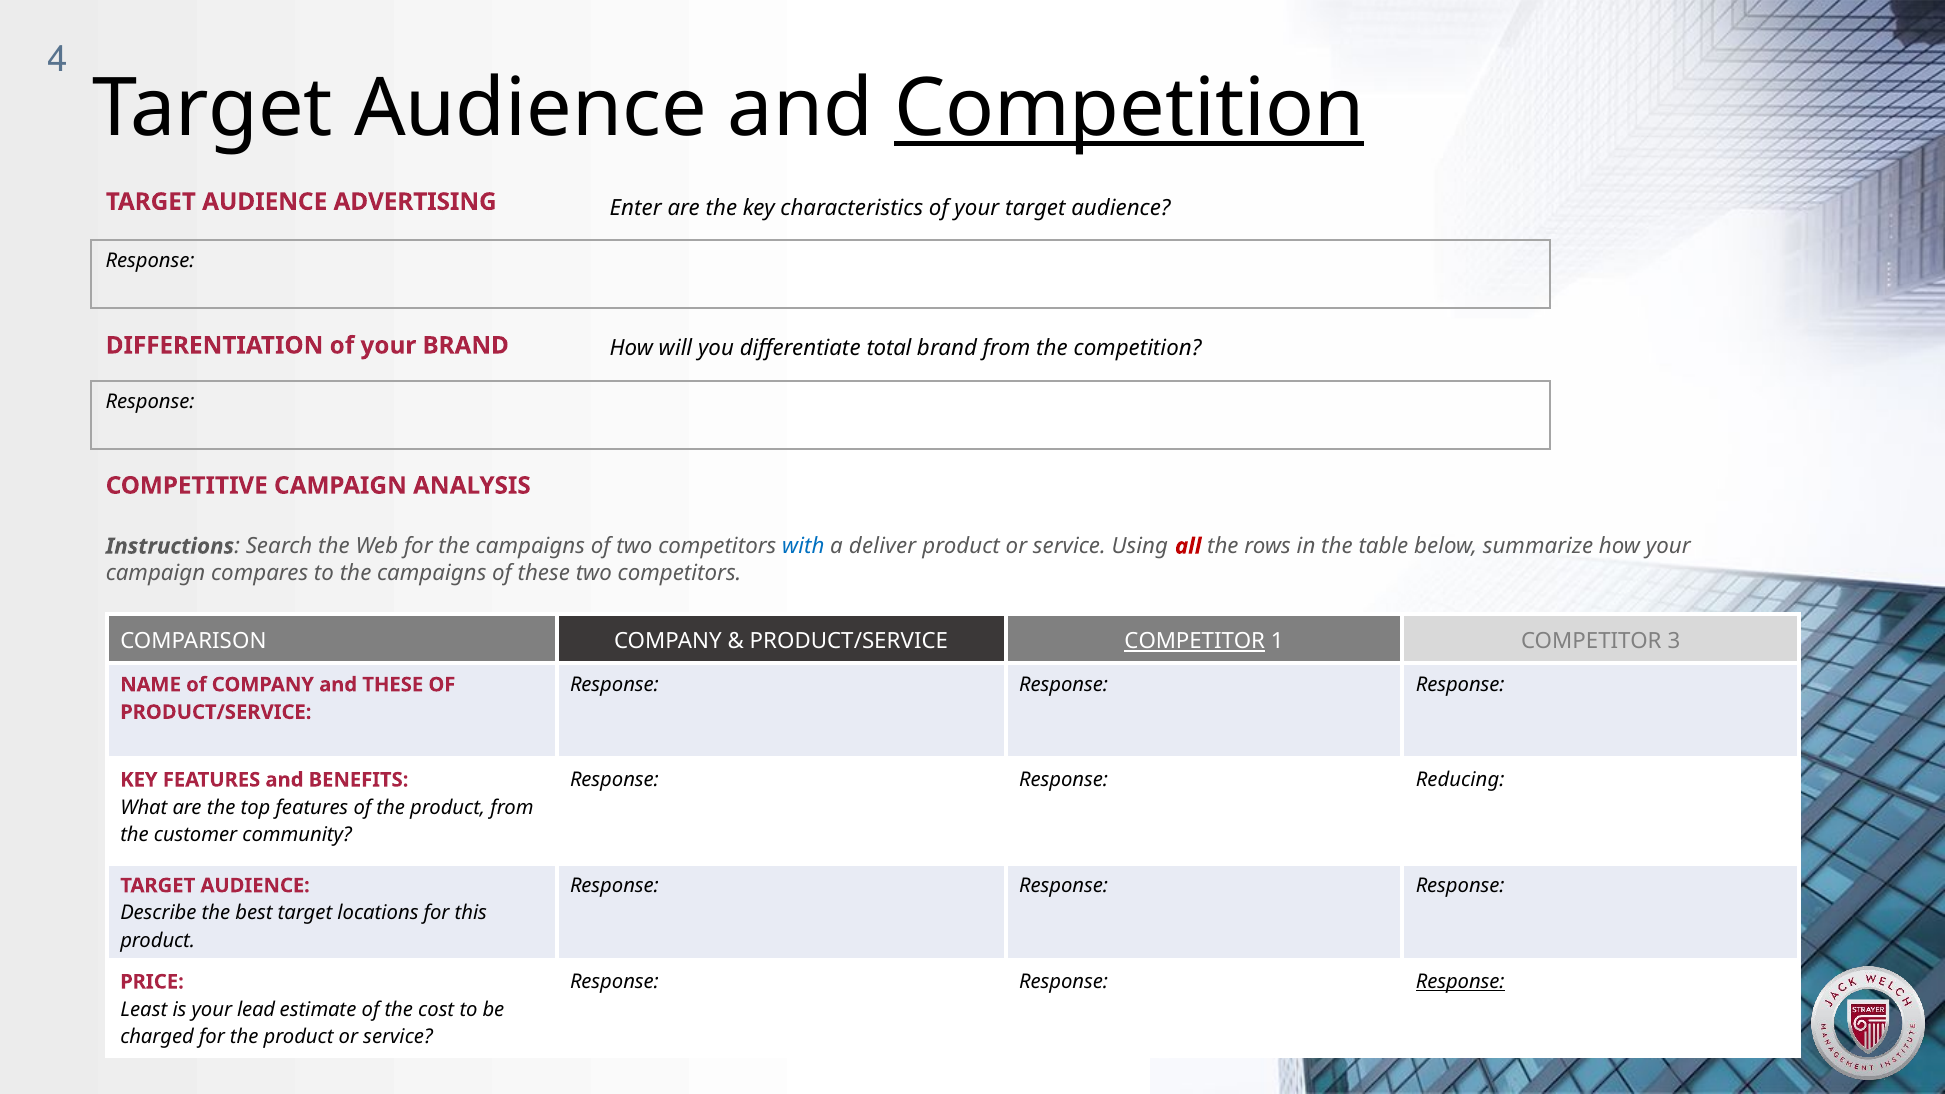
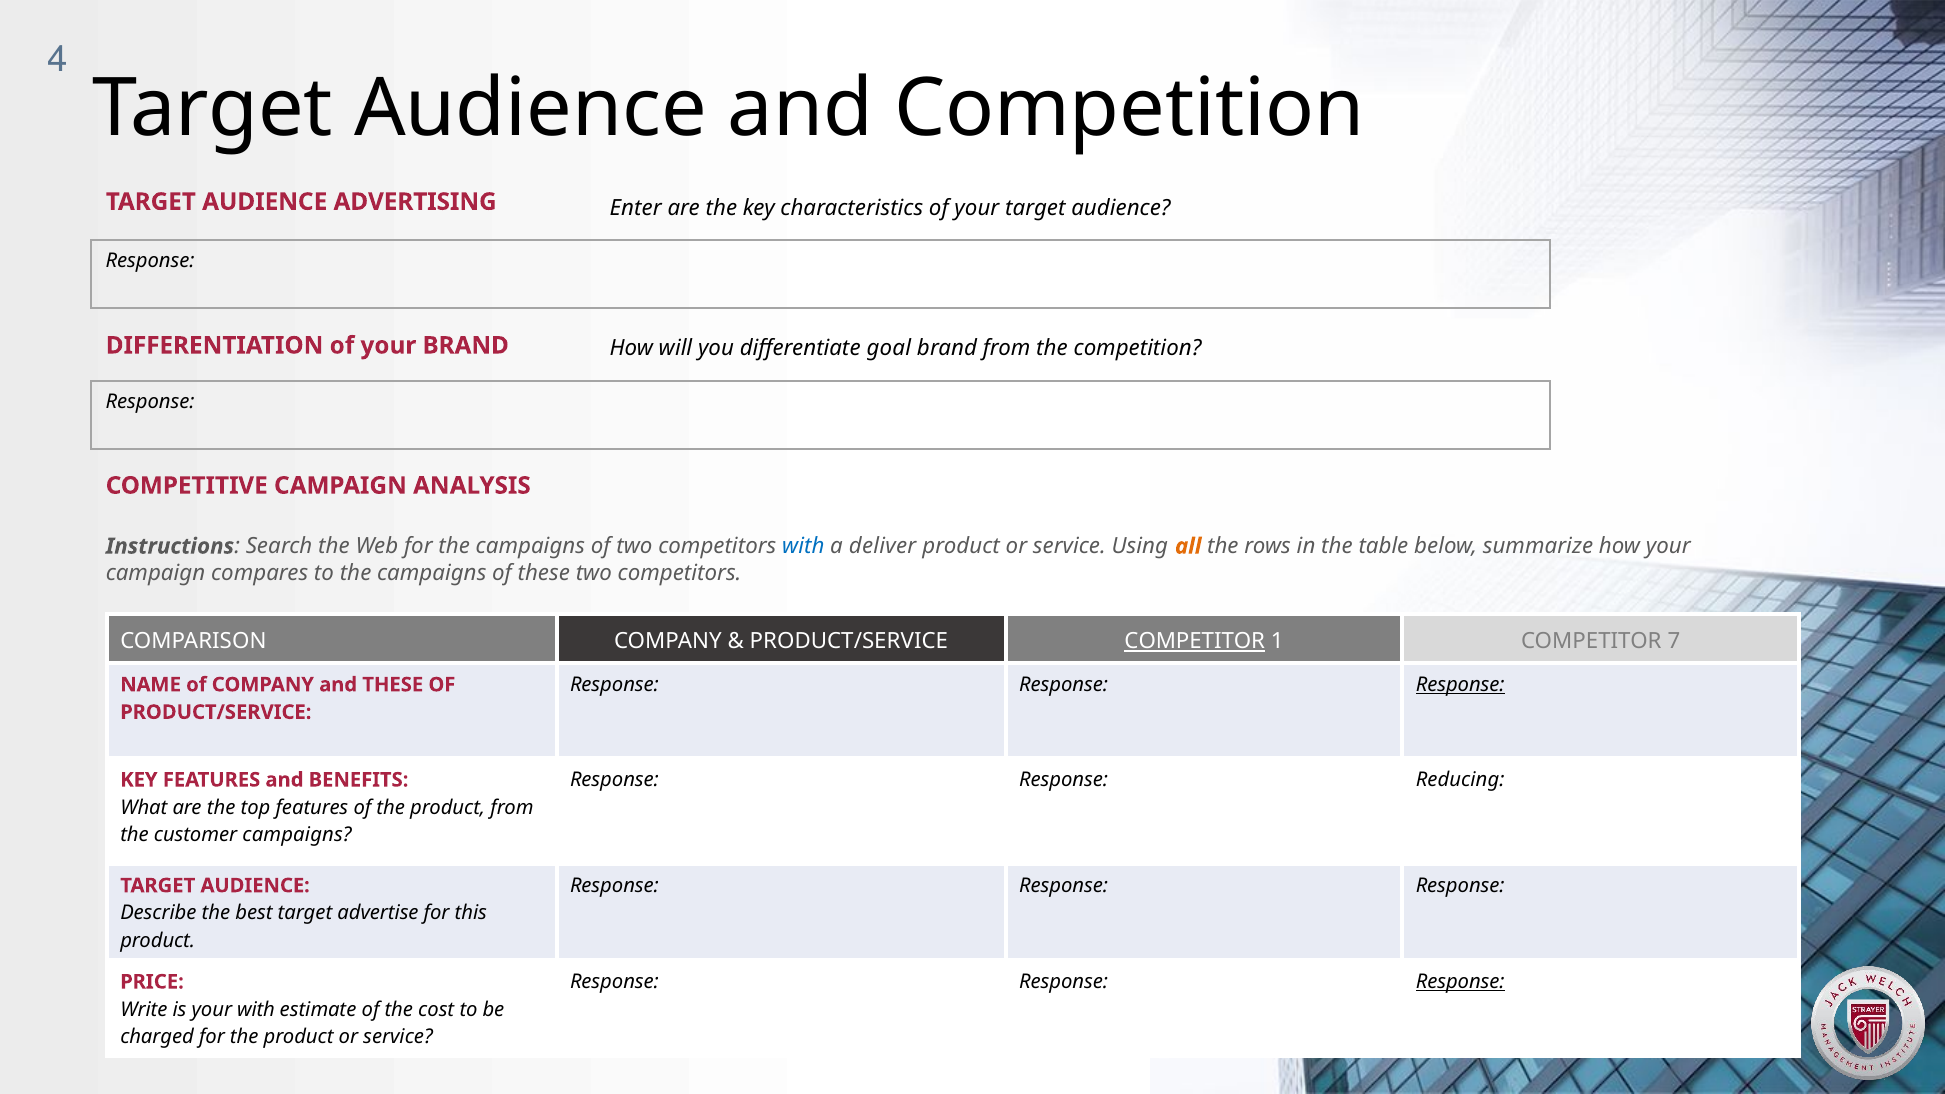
Competition at (1129, 109) underline: present -> none
total: total -> goal
all colour: red -> orange
3: 3 -> 7
Response at (1460, 685) underline: none -> present
customer community: community -> campaigns
locations: locations -> advertise
Least: Least -> Write
your lead: lead -> with
